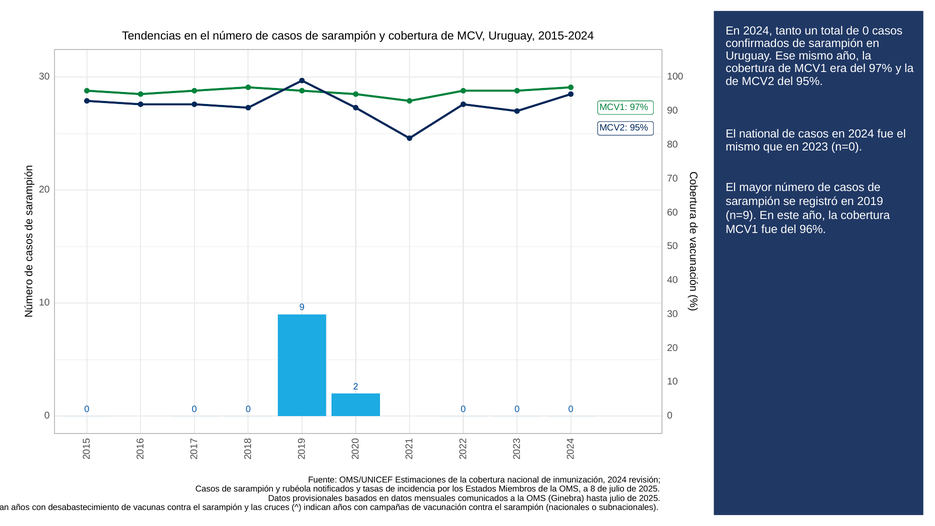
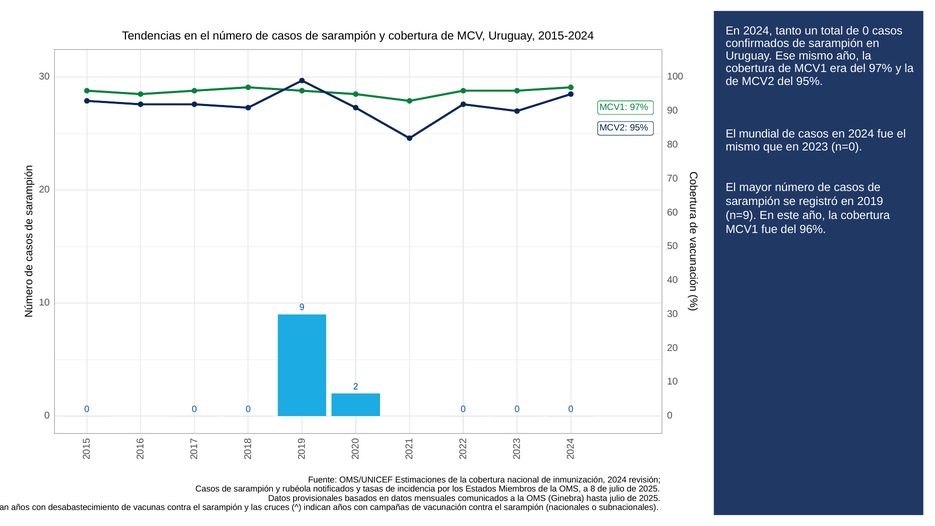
national: national -> mundial
